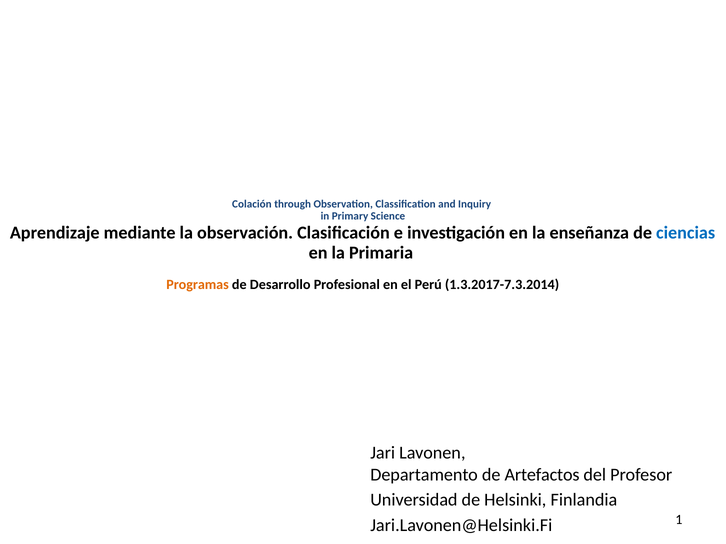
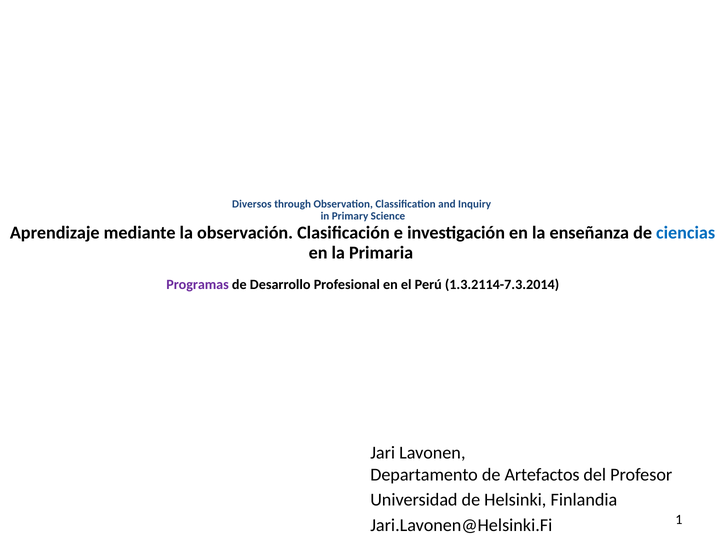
Colación: Colación -> Diversos
Programas colour: orange -> purple
1.3.2017-7.3.2014: 1.3.2017-7.3.2014 -> 1.3.2114-7.3.2014
